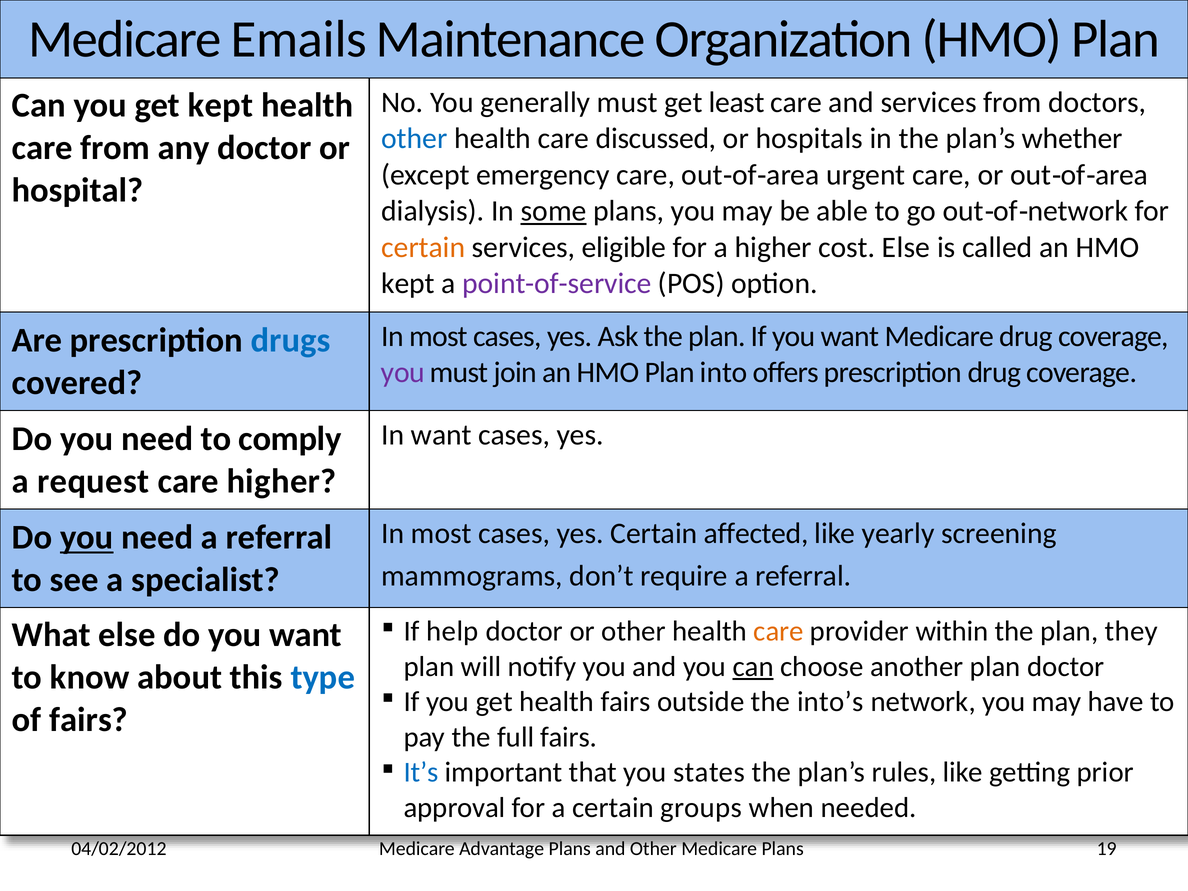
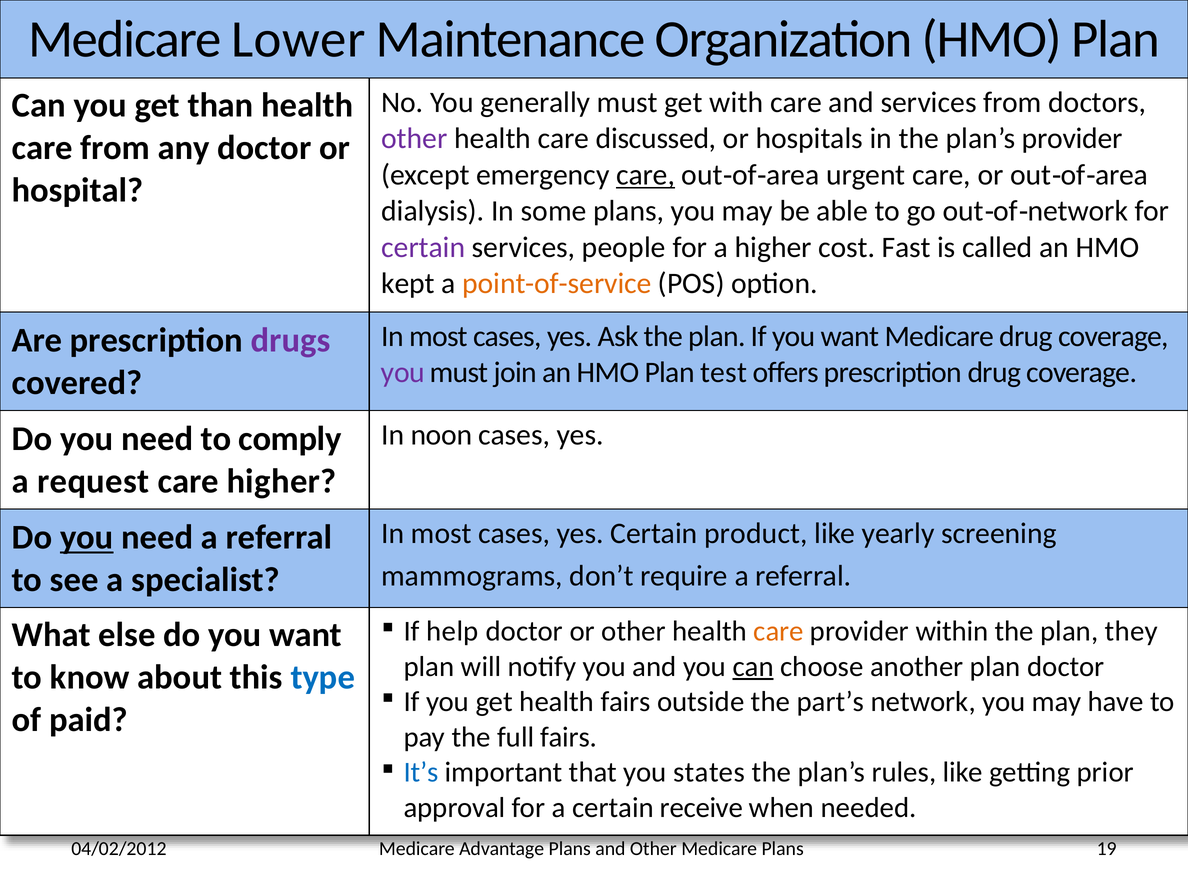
Emails: Emails -> Lower
least: least -> with
get kept: kept -> than
other at (414, 139) colour: blue -> purple
plan’s whether: whether -> provider
care at (646, 175) underline: none -> present
some underline: present -> none
certain at (423, 247) colour: orange -> purple
eligible: eligible -> people
cost Else: Else -> Fast
point-of-service colour: purple -> orange
drugs colour: blue -> purple
into: into -> test
In want: want -> noon
affected: affected -> product
into’s: into’s -> part’s
of fairs: fairs -> paid
groups: groups -> receive
